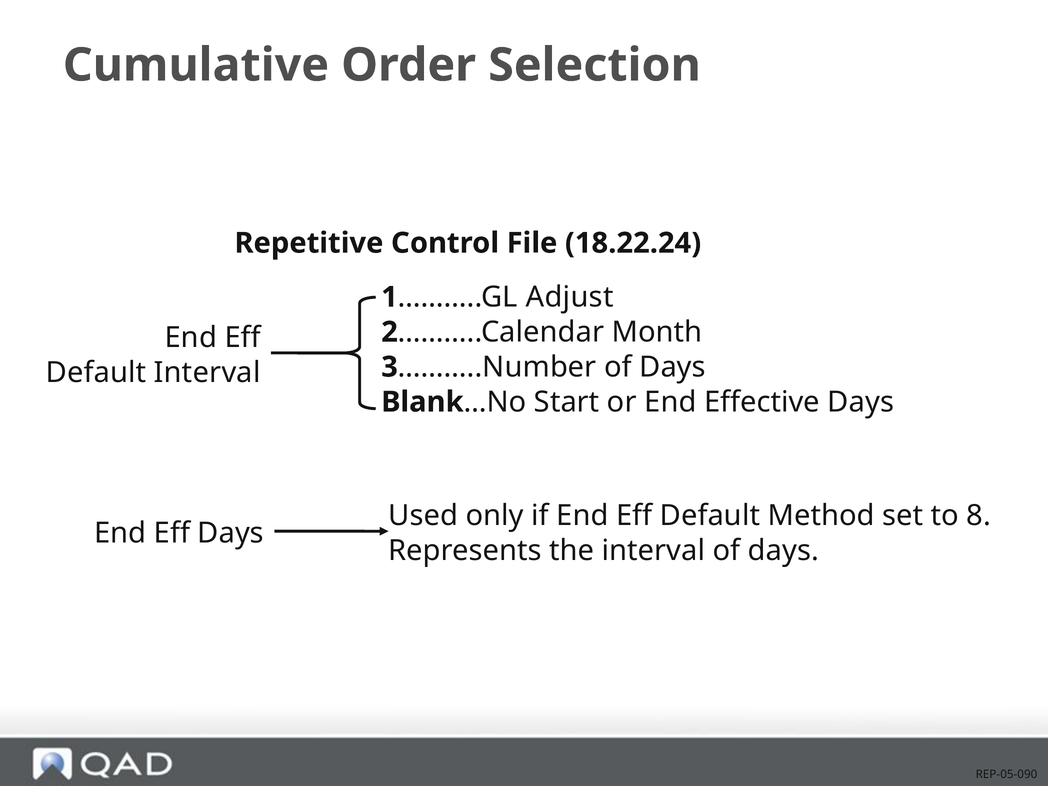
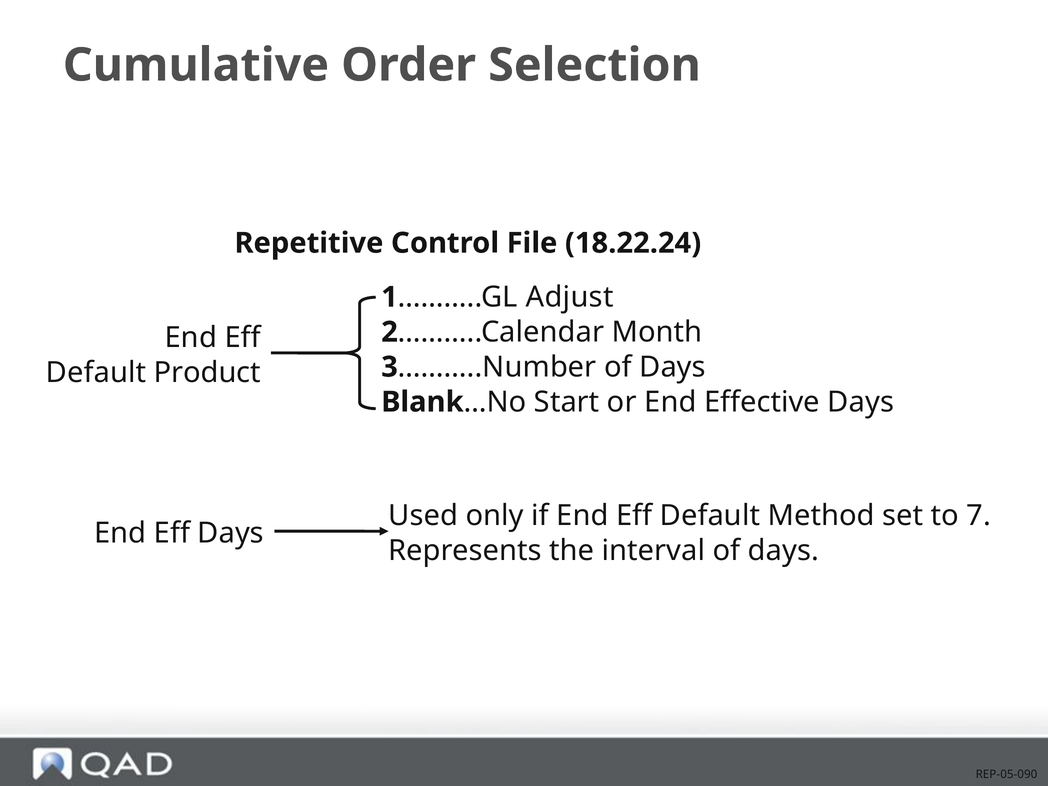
Default Interval: Interval -> Product
8: 8 -> 7
